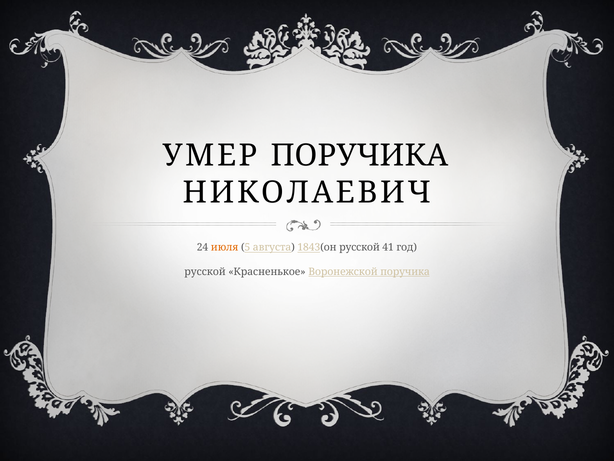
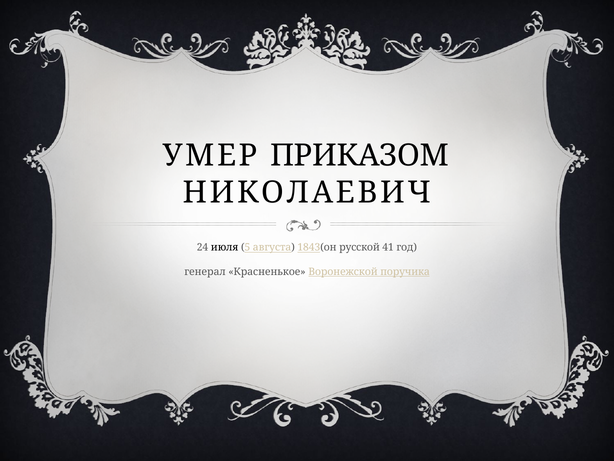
УМЕР ПОРУЧИКА: ПОРУЧИКА -> ПРИКАЗОМ
июля colour: orange -> black
русской at (205, 271): русской -> генерал
